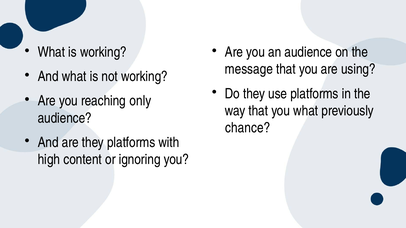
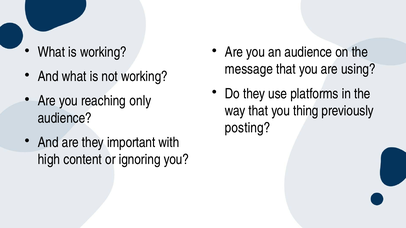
you what: what -> thing
chance: chance -> posting
they platforms: platforms -> important
